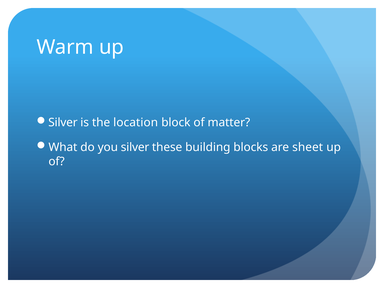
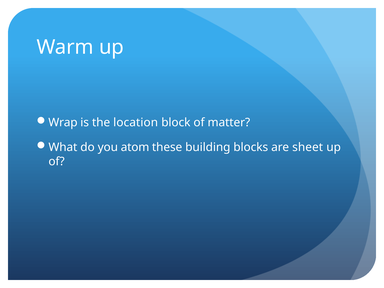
Silver at (63, 123): Silver -> Wrap
you silver: silver -> atom
